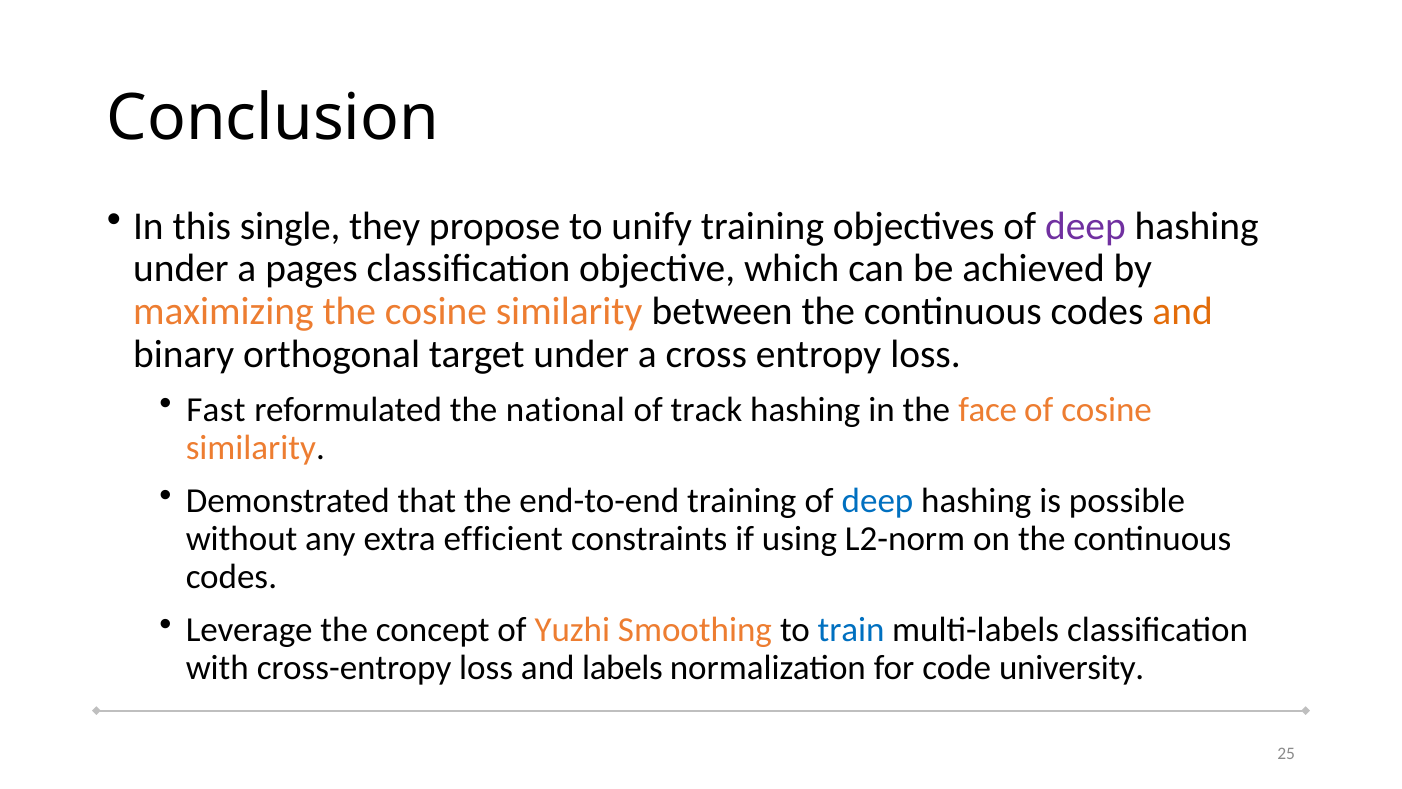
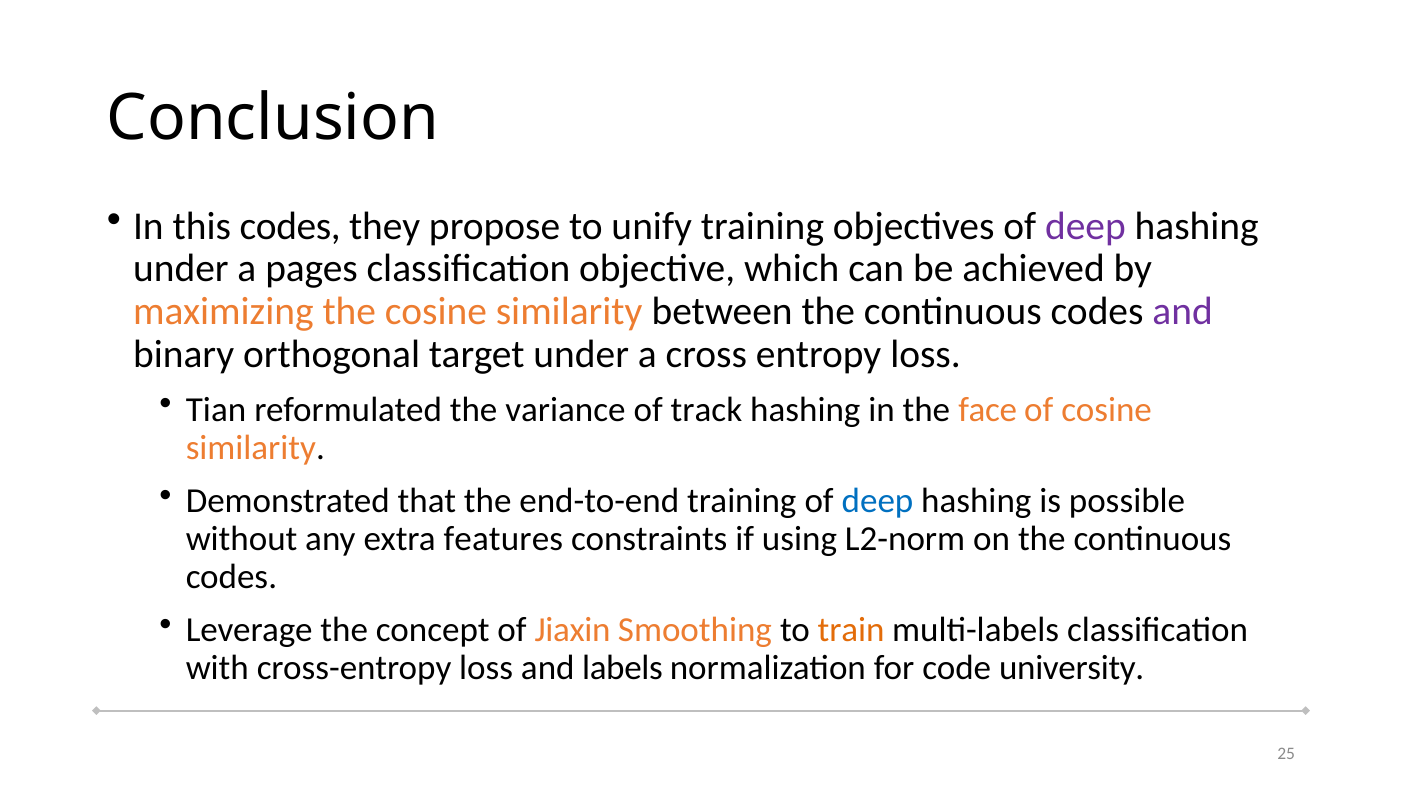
this single: single -> codes
and at (1183, 311) colour: orange -> purple
Fast: Fast -> Tian
national: national -> variance
efficient: efficient -> features
Yuzhi: Yuzhi -> Jiaxin
train colour: blue -> orange
